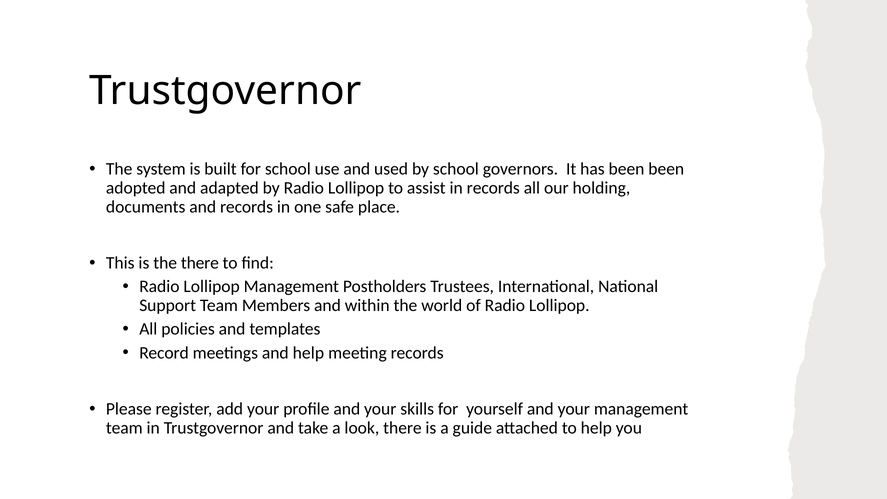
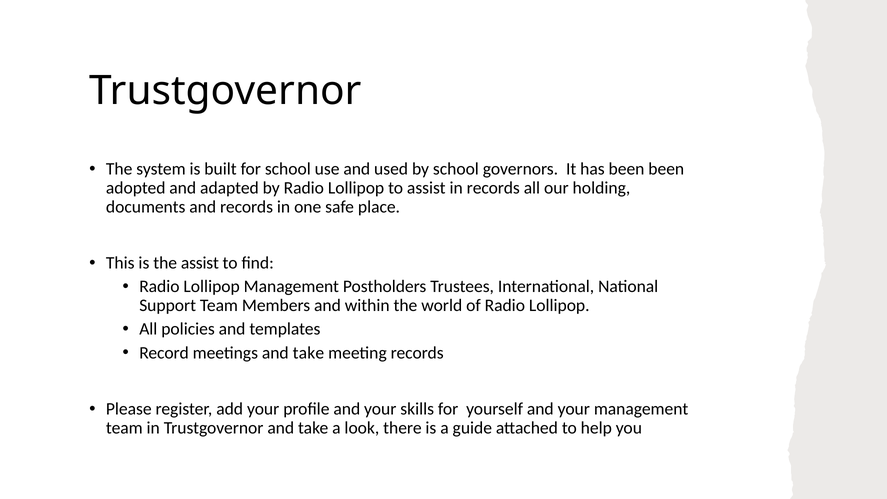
the there: there -> assist
meetings and help: help -> take
